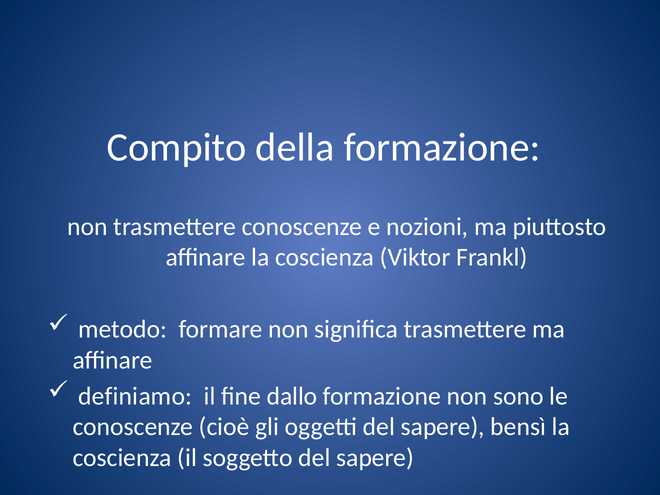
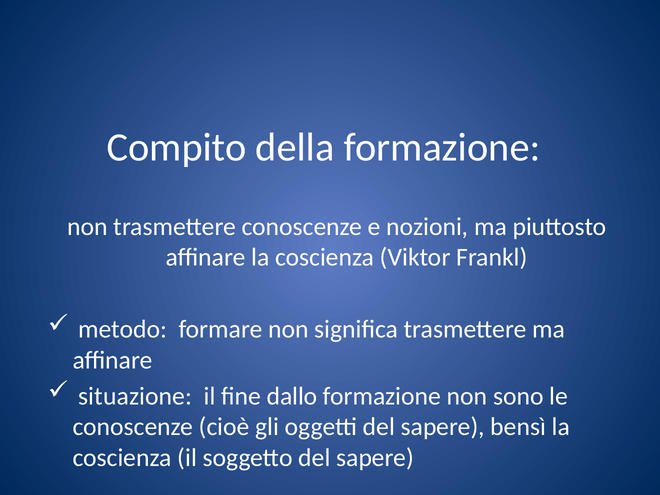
definiamo: definiamo -> situazione
